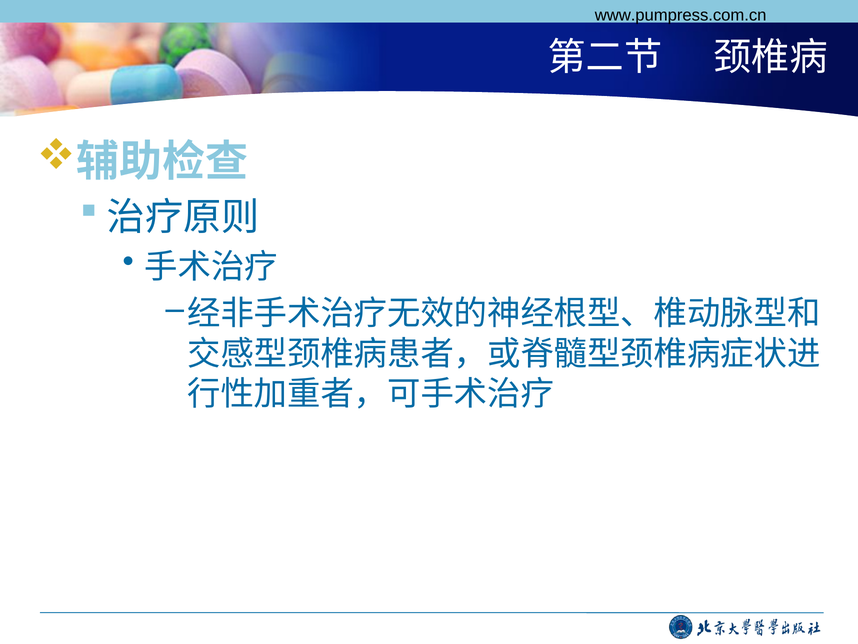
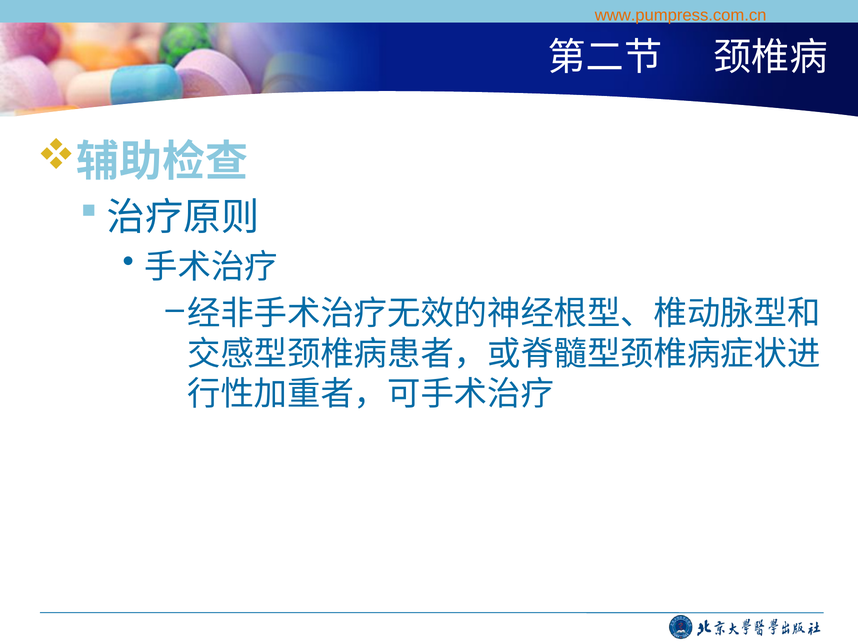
www.pumpress.com.cn colour: black -> orange
